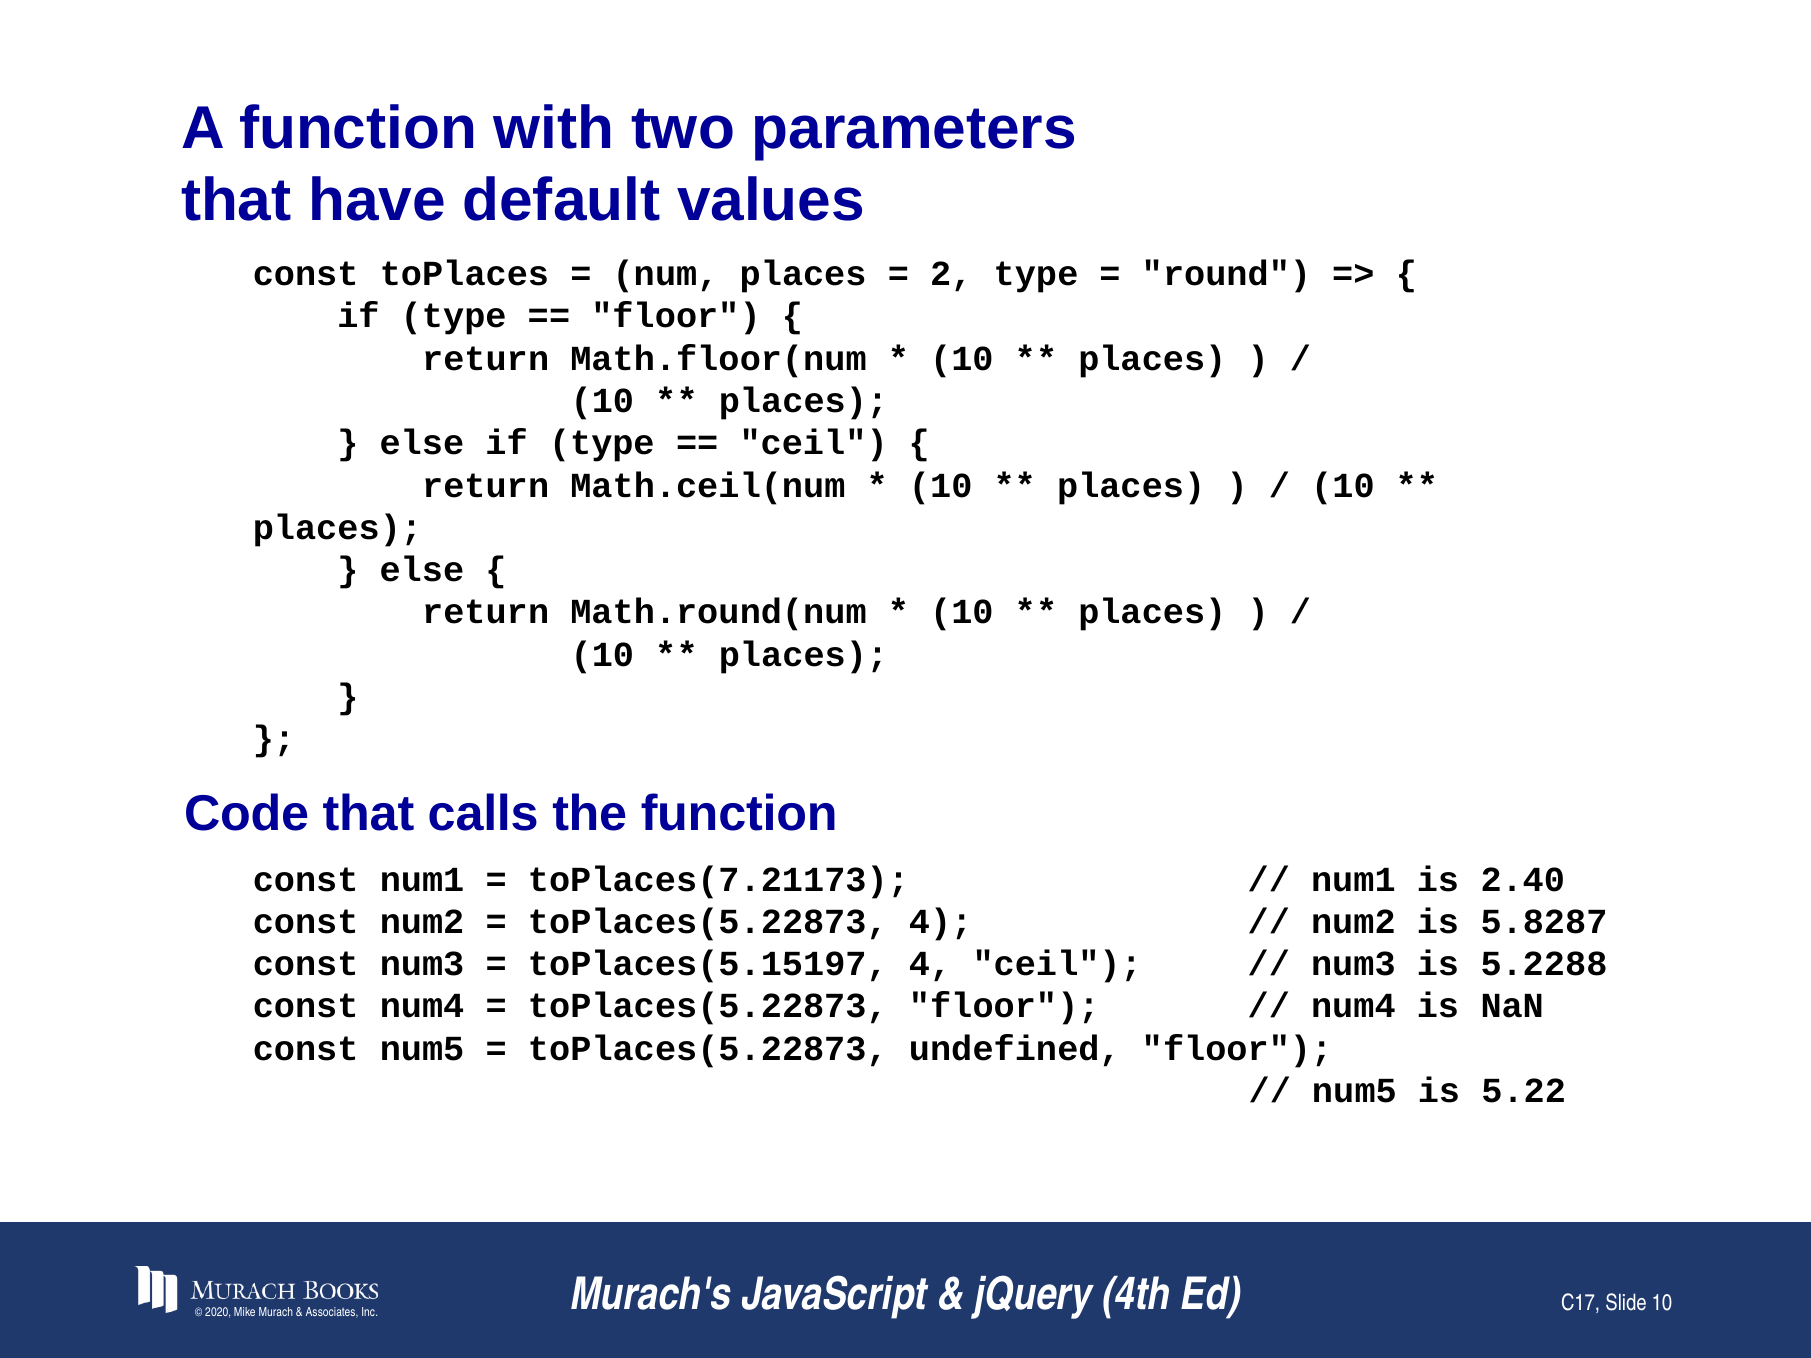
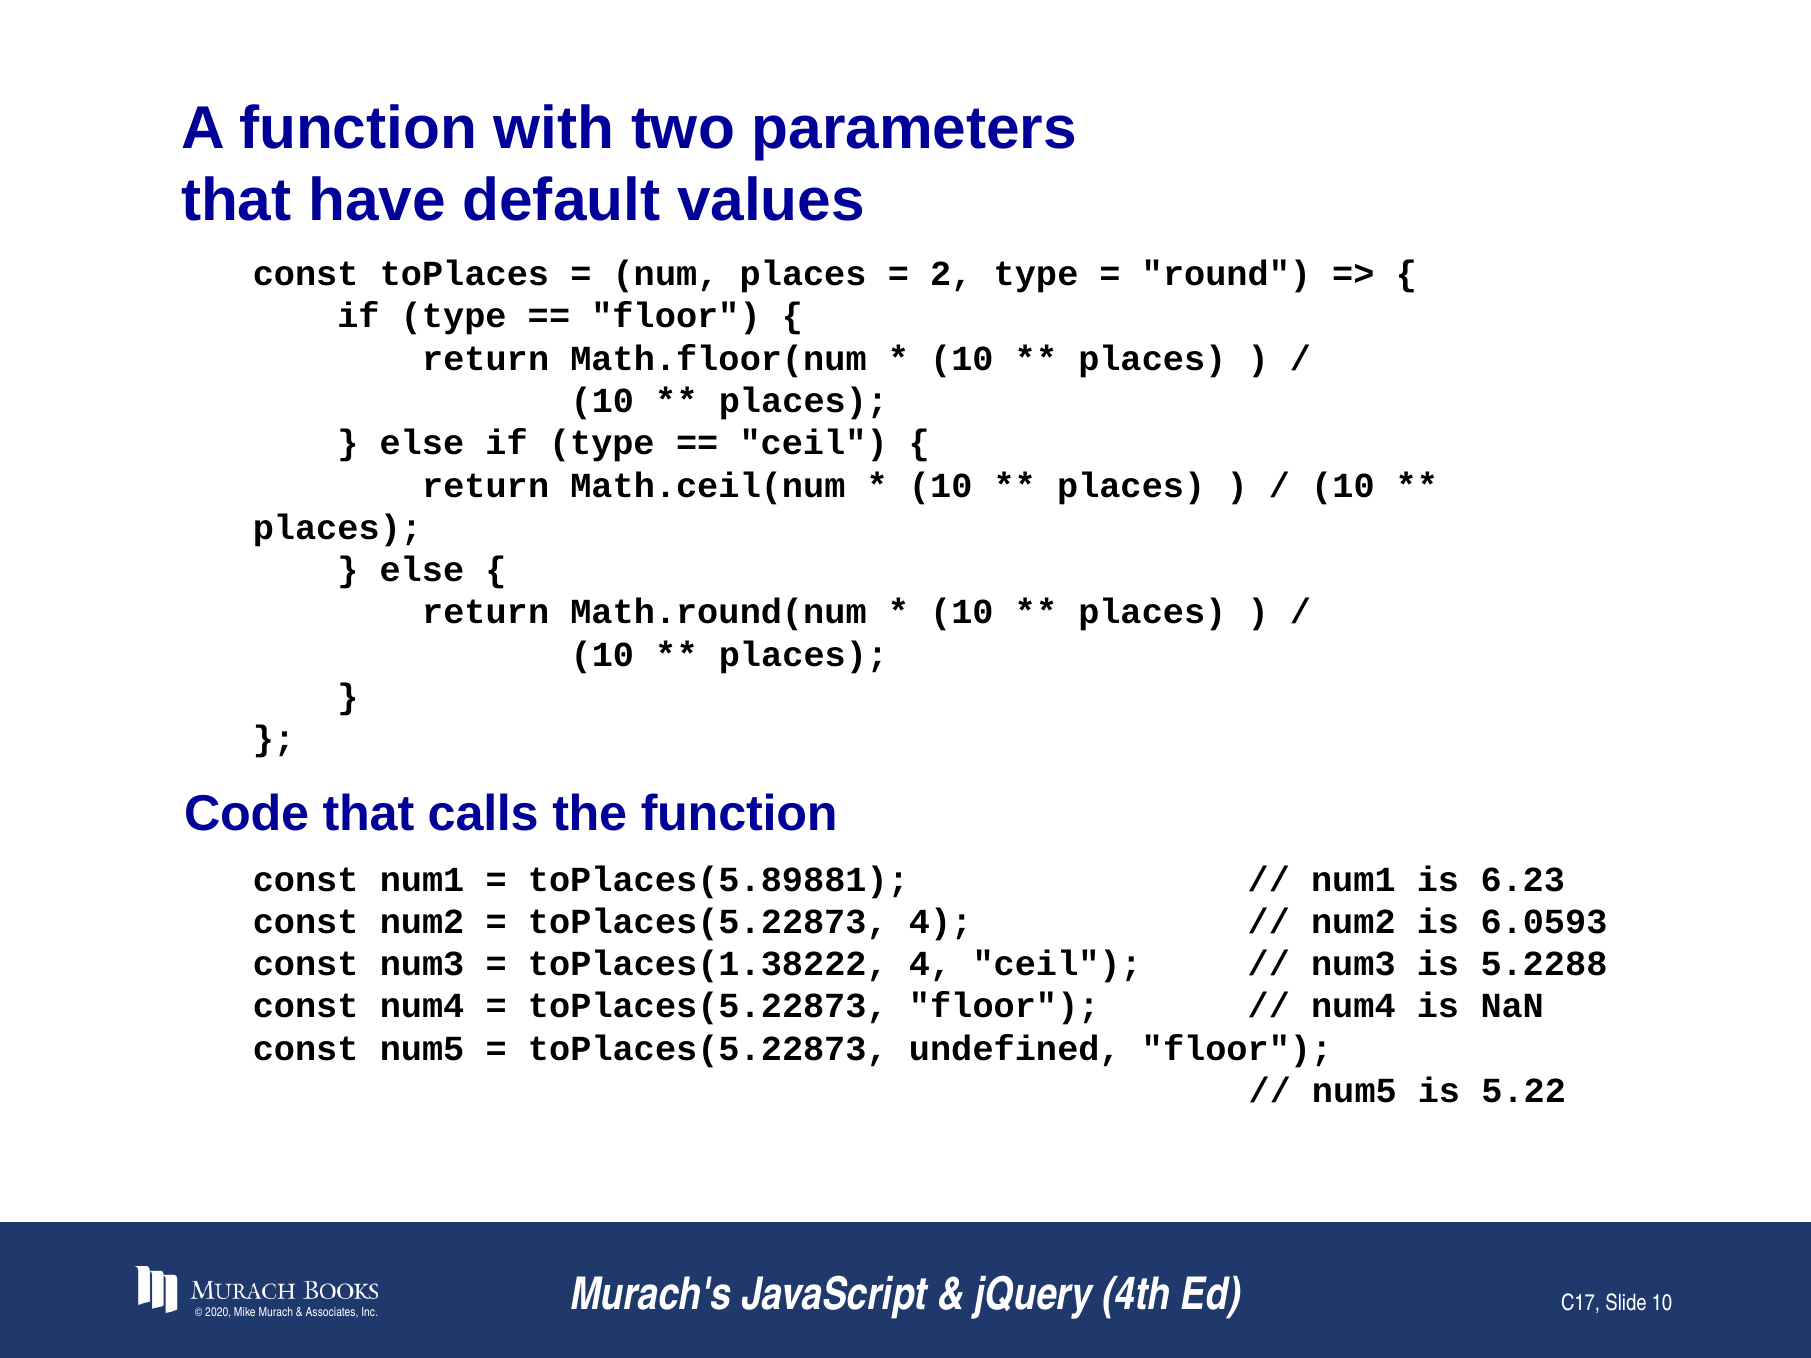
toPlaces(7.21173: toPlaces(7.21173 -> toPlaces(5.89881
2.40: 2.40 -> 6.23
5.8287: 5.8287 -> 6.0593
toPlaces(5.15197: toPlaces(5.15197 -> toPlaces(1.38222
